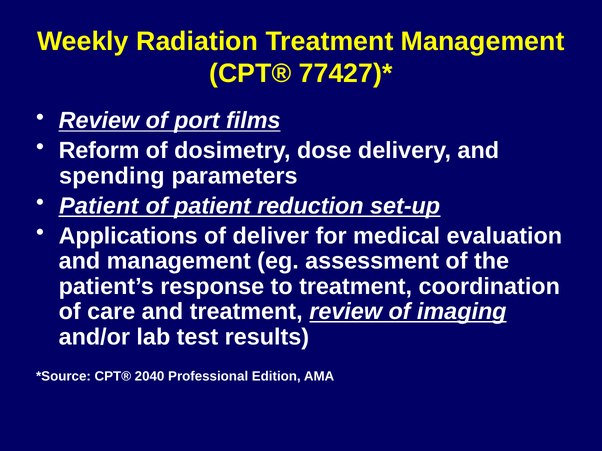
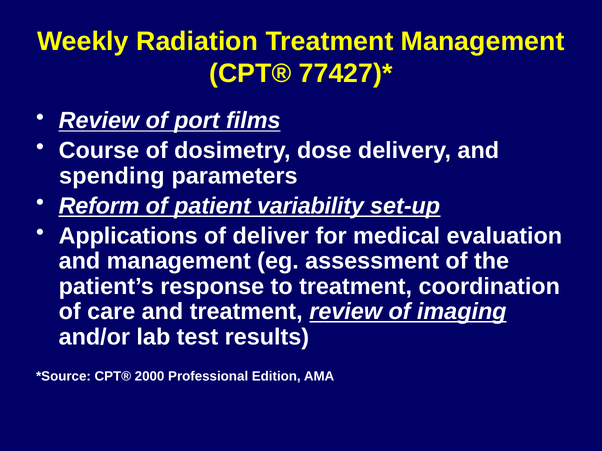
Reform: Reform -> Course
Patient at (99, 206): Patient -> Reform
reduction: reduction -> variability
2040: 2040 -> 2000
